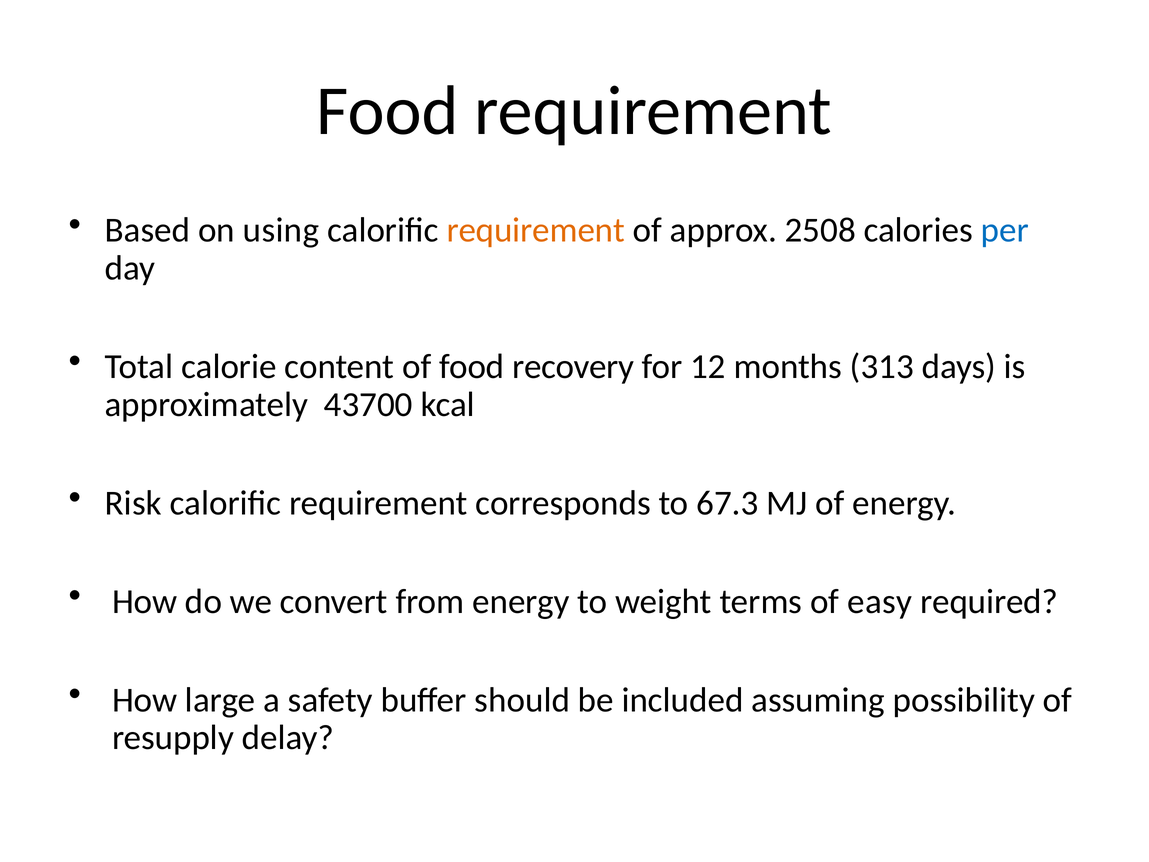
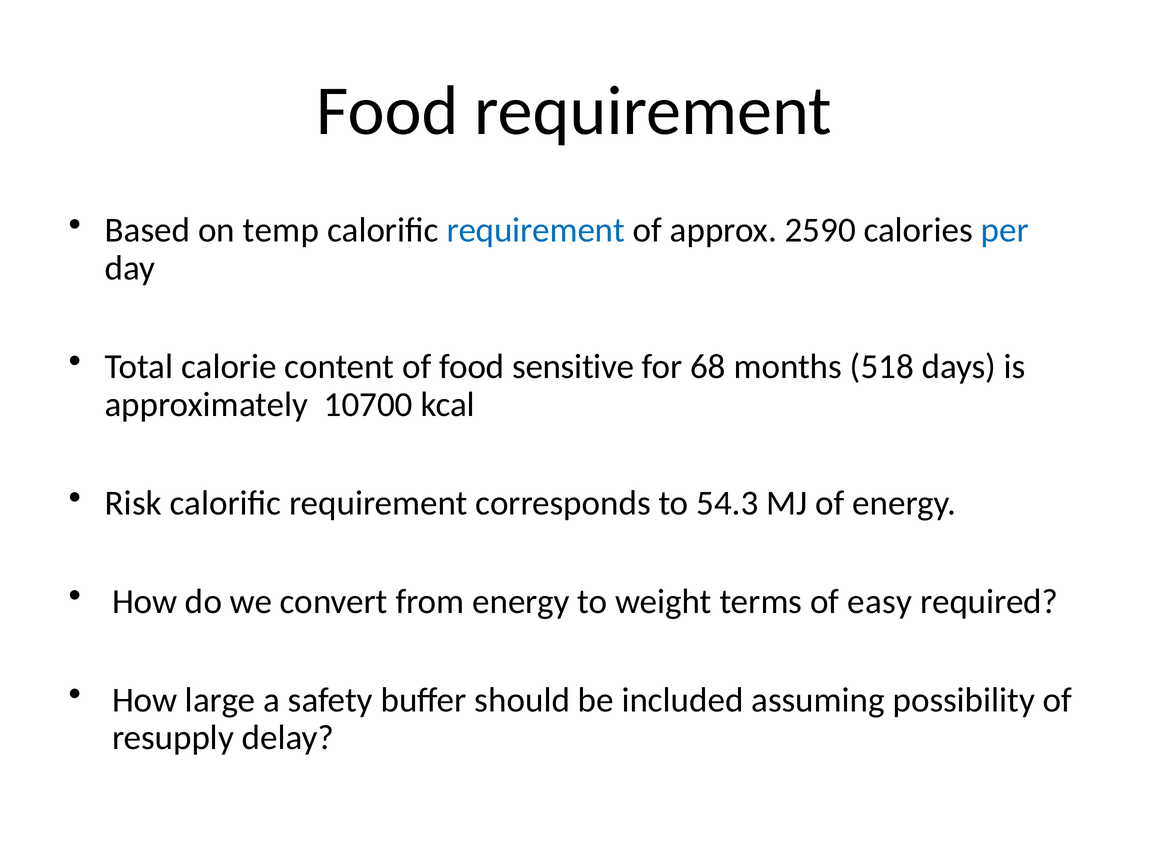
using: using -> temp
requirement at (536, 230) colour: orange -> blue
2508: 2508 -> 2590
recovery: recovery -> sensitive
12: 12 -> 68
313: 313 -> 518
43700: 43700 -> 10700
67.3: 67.3 -> 54.3
